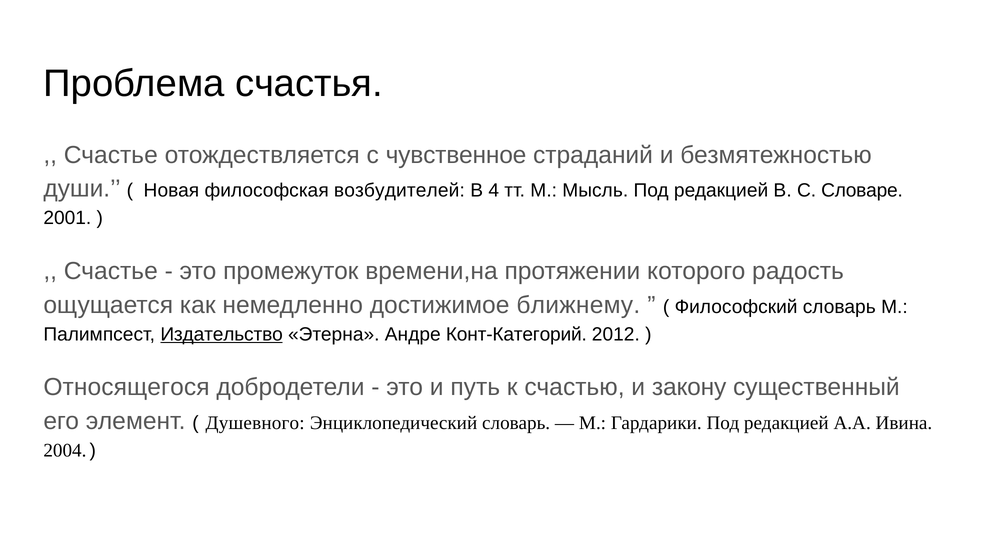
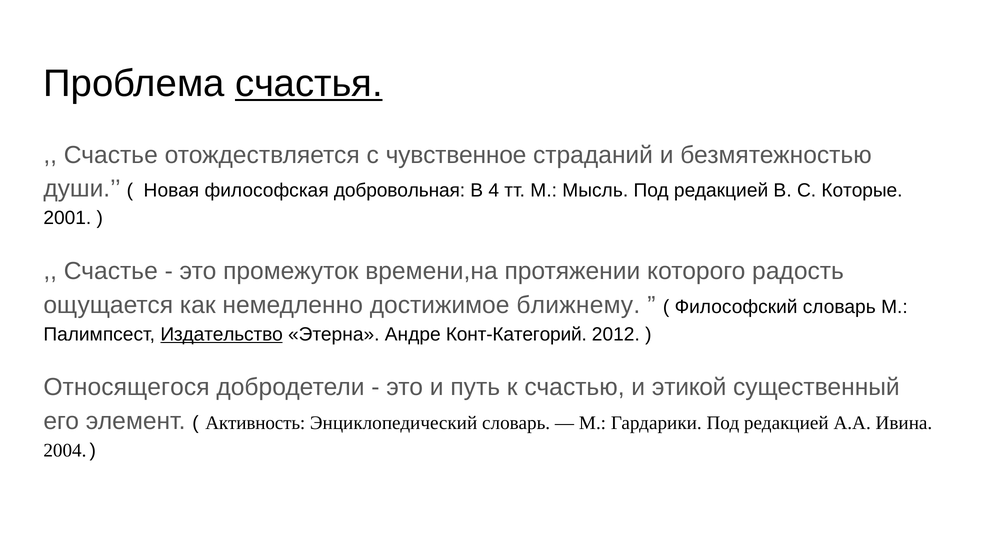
счастья underline: none -> present
возбудителей: возбудителей -> добровольная
Словаре: Словаре -> Которые
закону: закону -> этикой
Душевного: Душевного -> Активность
